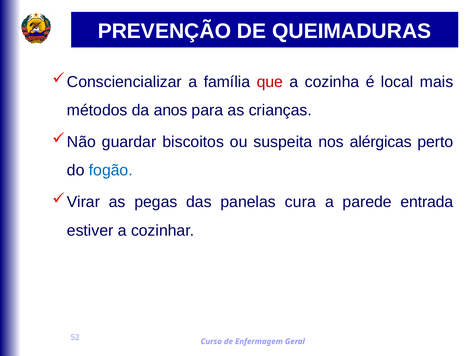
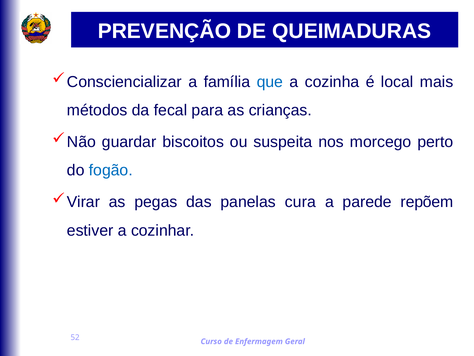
que colour: red -> blue
anos: anos -> fecal
alérgicas: alérgicas -> morcego
entrada: entrada -> repõem
